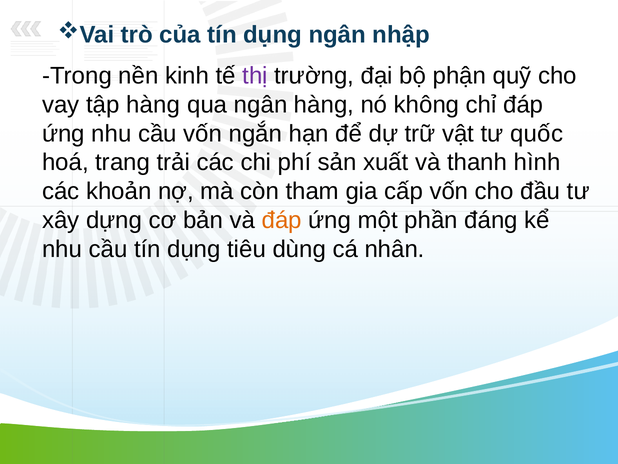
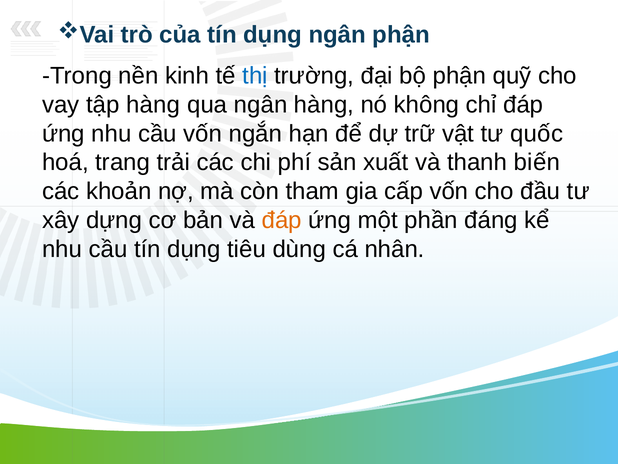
ngân nhập: nhập -> phận
thị colour: purple -> blue
hình: hình -> biến
